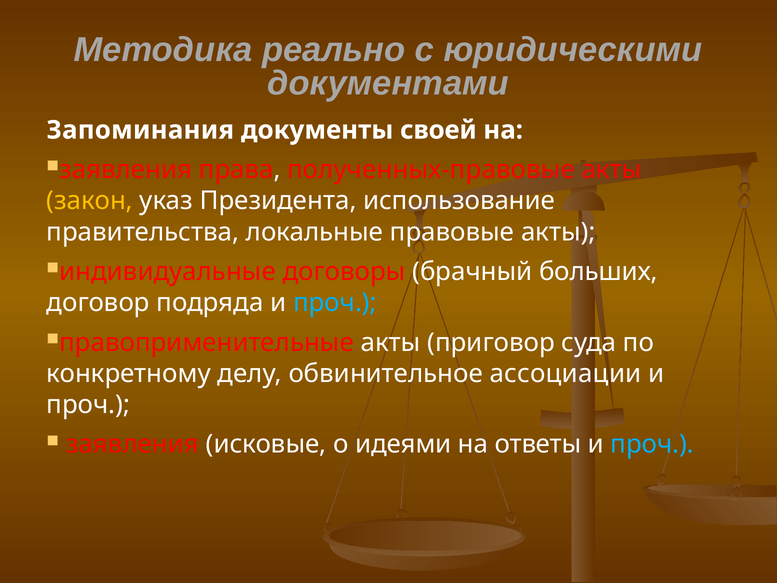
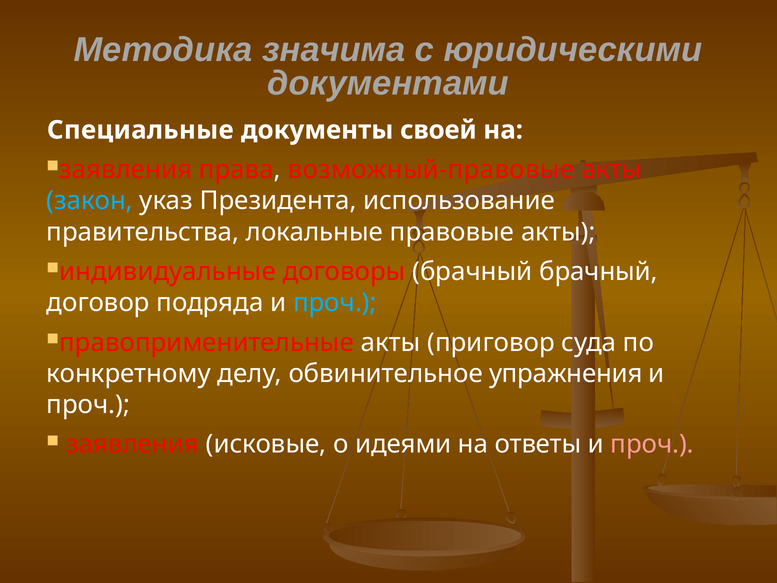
реально: реально -> значима
Запоминания: Запоминания -> Специальные
полученных-правовые: полученных-правовые -> возможный-правовые
закон colour: yellow -> light blue
брачный больших: больших -> брачный
ассоциации: ассоциации -> упражнения
проч at (652, 444) colour: light blue -> pink
